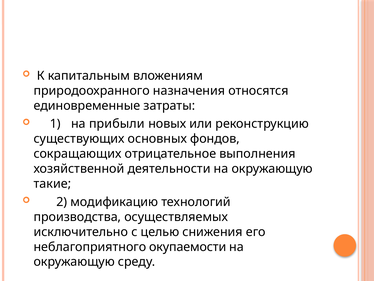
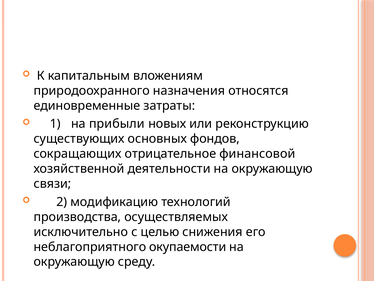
выполнения: выполнения -> финансовой
такие: такие -> связи
